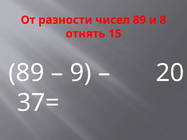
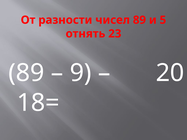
8: 8 -> 5
15: 15 -> 23
37=: 37= -> 18=
